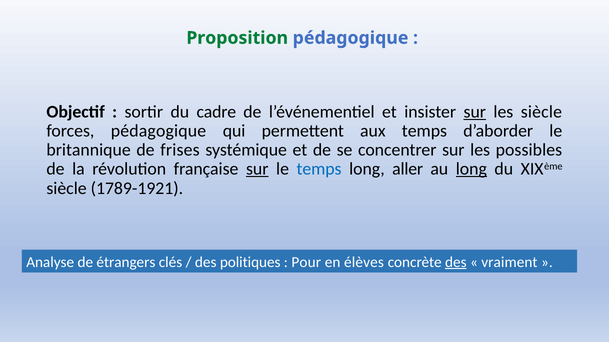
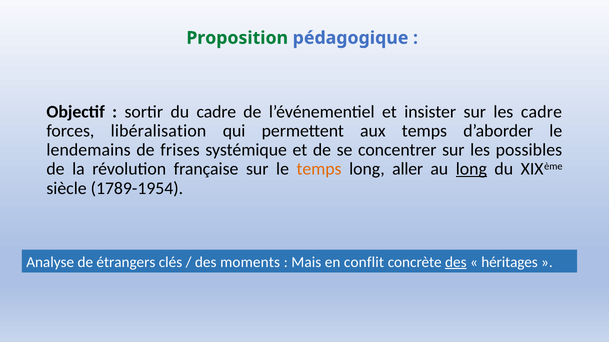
sur at (475, 112) underline: present -> none
les siècle: siècle -> cadre
forces pédagogique: pédagogique -> libéralisation
britannique: britannique -> lendemains
sur at (257, 169) underline: present -> none
temps at (319, 169) colour: blue -> orange
1789-1921: 1789-1921 -> 1789-1954
politiques: politiques -> moments
Pour: Pour -> Mais
élèves: élèves -> conflit
vraiment: vraiment -> héritages
